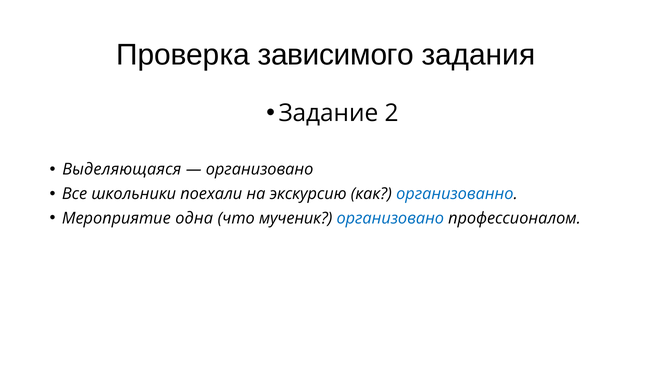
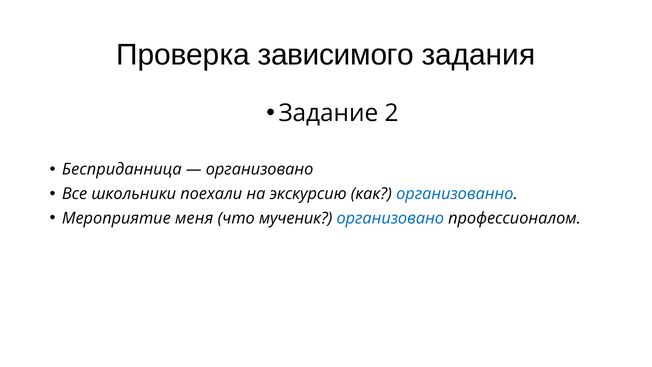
Выделяющаяся: Выделяющаяся -> Бесприданница
одна: одна -> меня
